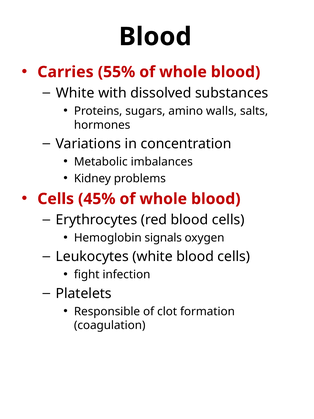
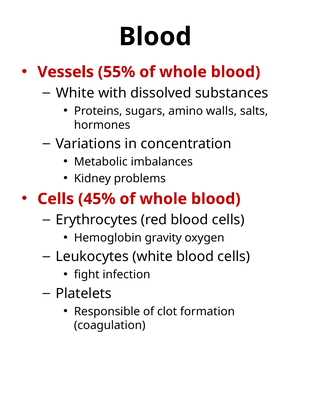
Carries: Carries -> Vessels
signals: signals -> gravity
